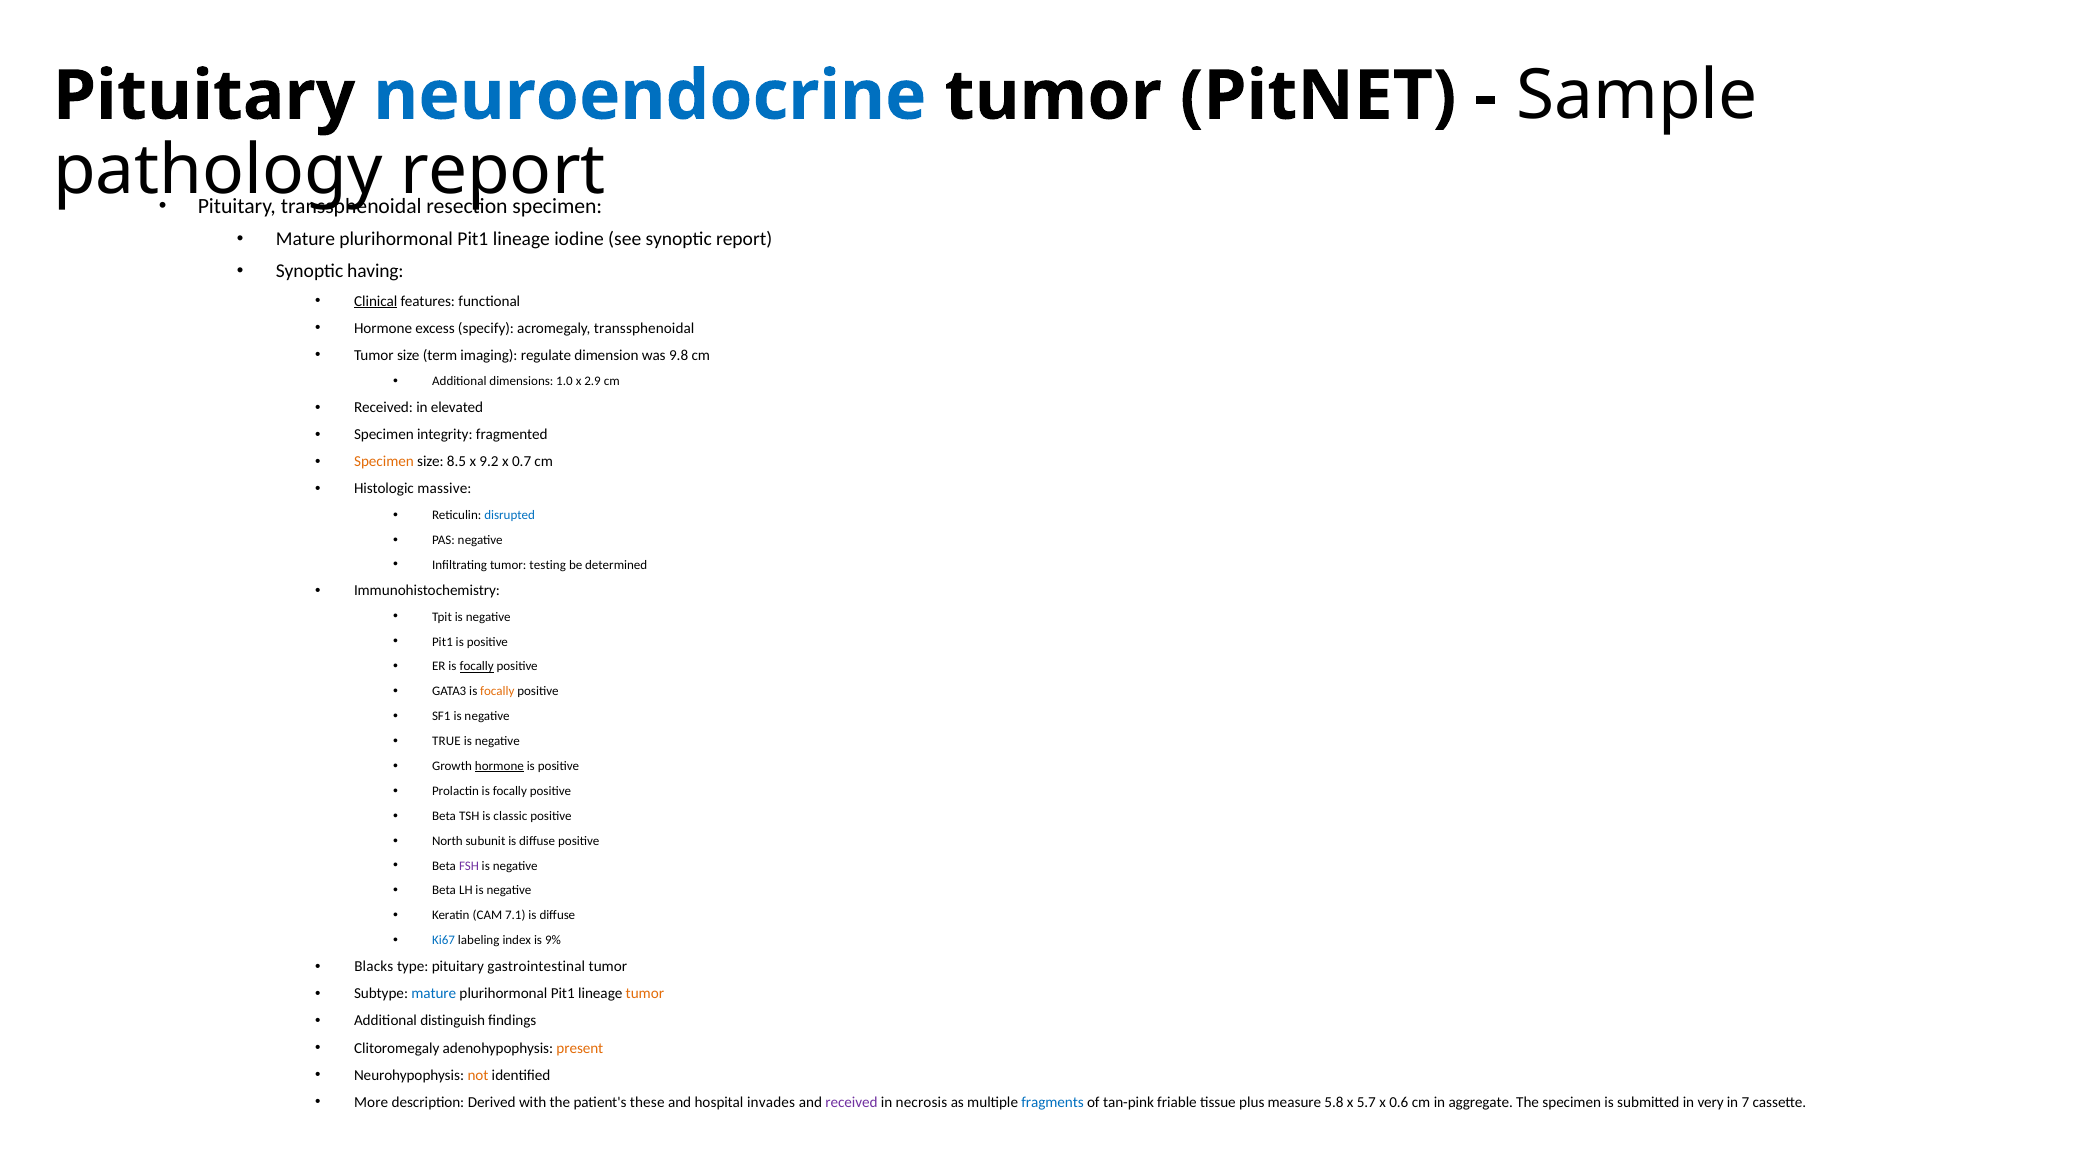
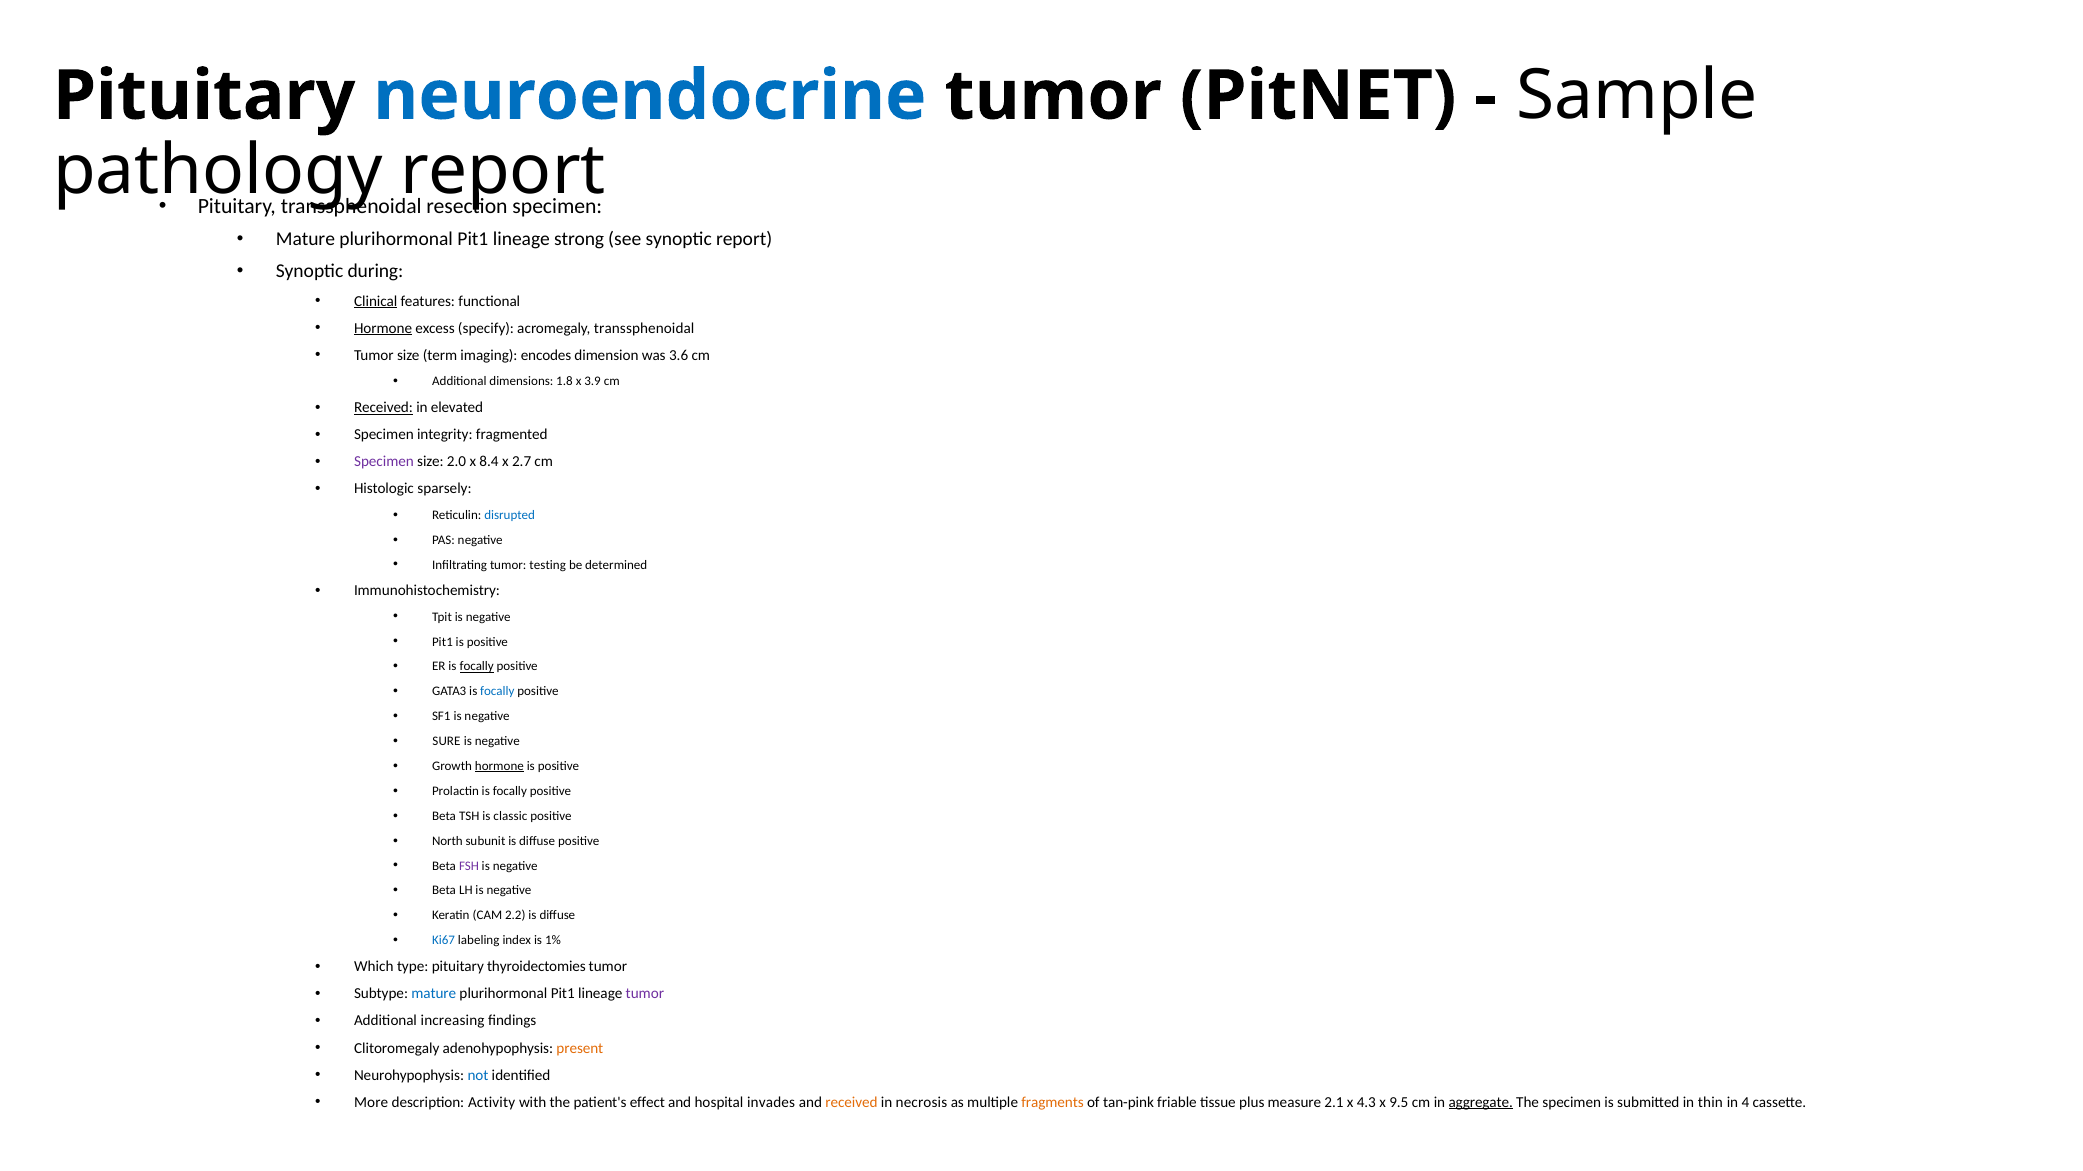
iodine: iodine -> strong
having: having -> during
Hormone at (383, 328) underline: none -> present
regulate: regulate -> encodes
9.8: 9.8 -> 3.6
1.0: 1.0 -> 1.8
2.9: 2.9 -> 3.9
Received at (383, 408) underline: none -> present
Specimen at (384, 462) colour: orange -> purple
8.5: 8.5 -> 2.0
9.2: 9.2 -> 8.4
0.7: 0.7 -> 2.7
massive: massive -> sparsely
focally at (497, 692) colour: orange -> blue
TRUE: TRUE -> SURE
7.1: 7.1 -> 2.2
9%: 9% -> 1%
Blacks: Blacks -> Which
gastrointestinal: gastrointestinal -> thyroidectomies
tumor at (645, 994) colour: orange -> purple
distinguish: distinguish -> increasing
not colour: orange -> blue
Derived: Derived -> Activity
these: these -> effect
received at (851, 1103) colour: purple -> orange
fragments colour: blue -> orange
5.8: 5.8 -> 2.1
5.7: 5.7 -> 4.3
0.6: 0.6 -> 9.5
aggregate underline: none -> present
very: very -> thin
7: 7 -> 4
